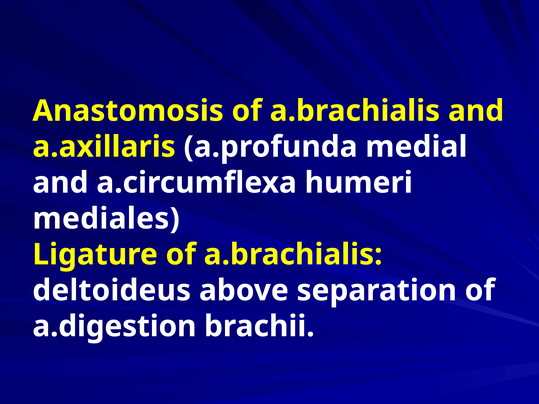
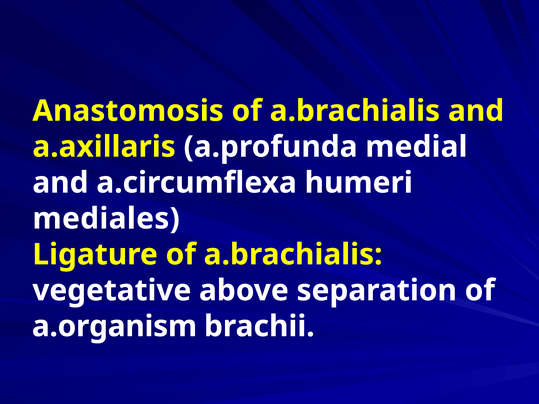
deltoideus: deltoideus -> vegetative
a.digestion: a.digestion -> a.organism
